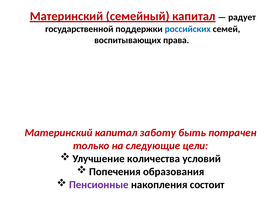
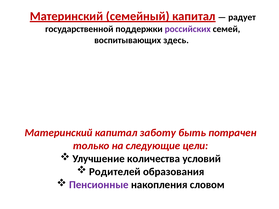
российских colour: blue -> purple
права: права -> здесь
Попечения: Попечения -> Родителей
состоит: состоит -> словом
